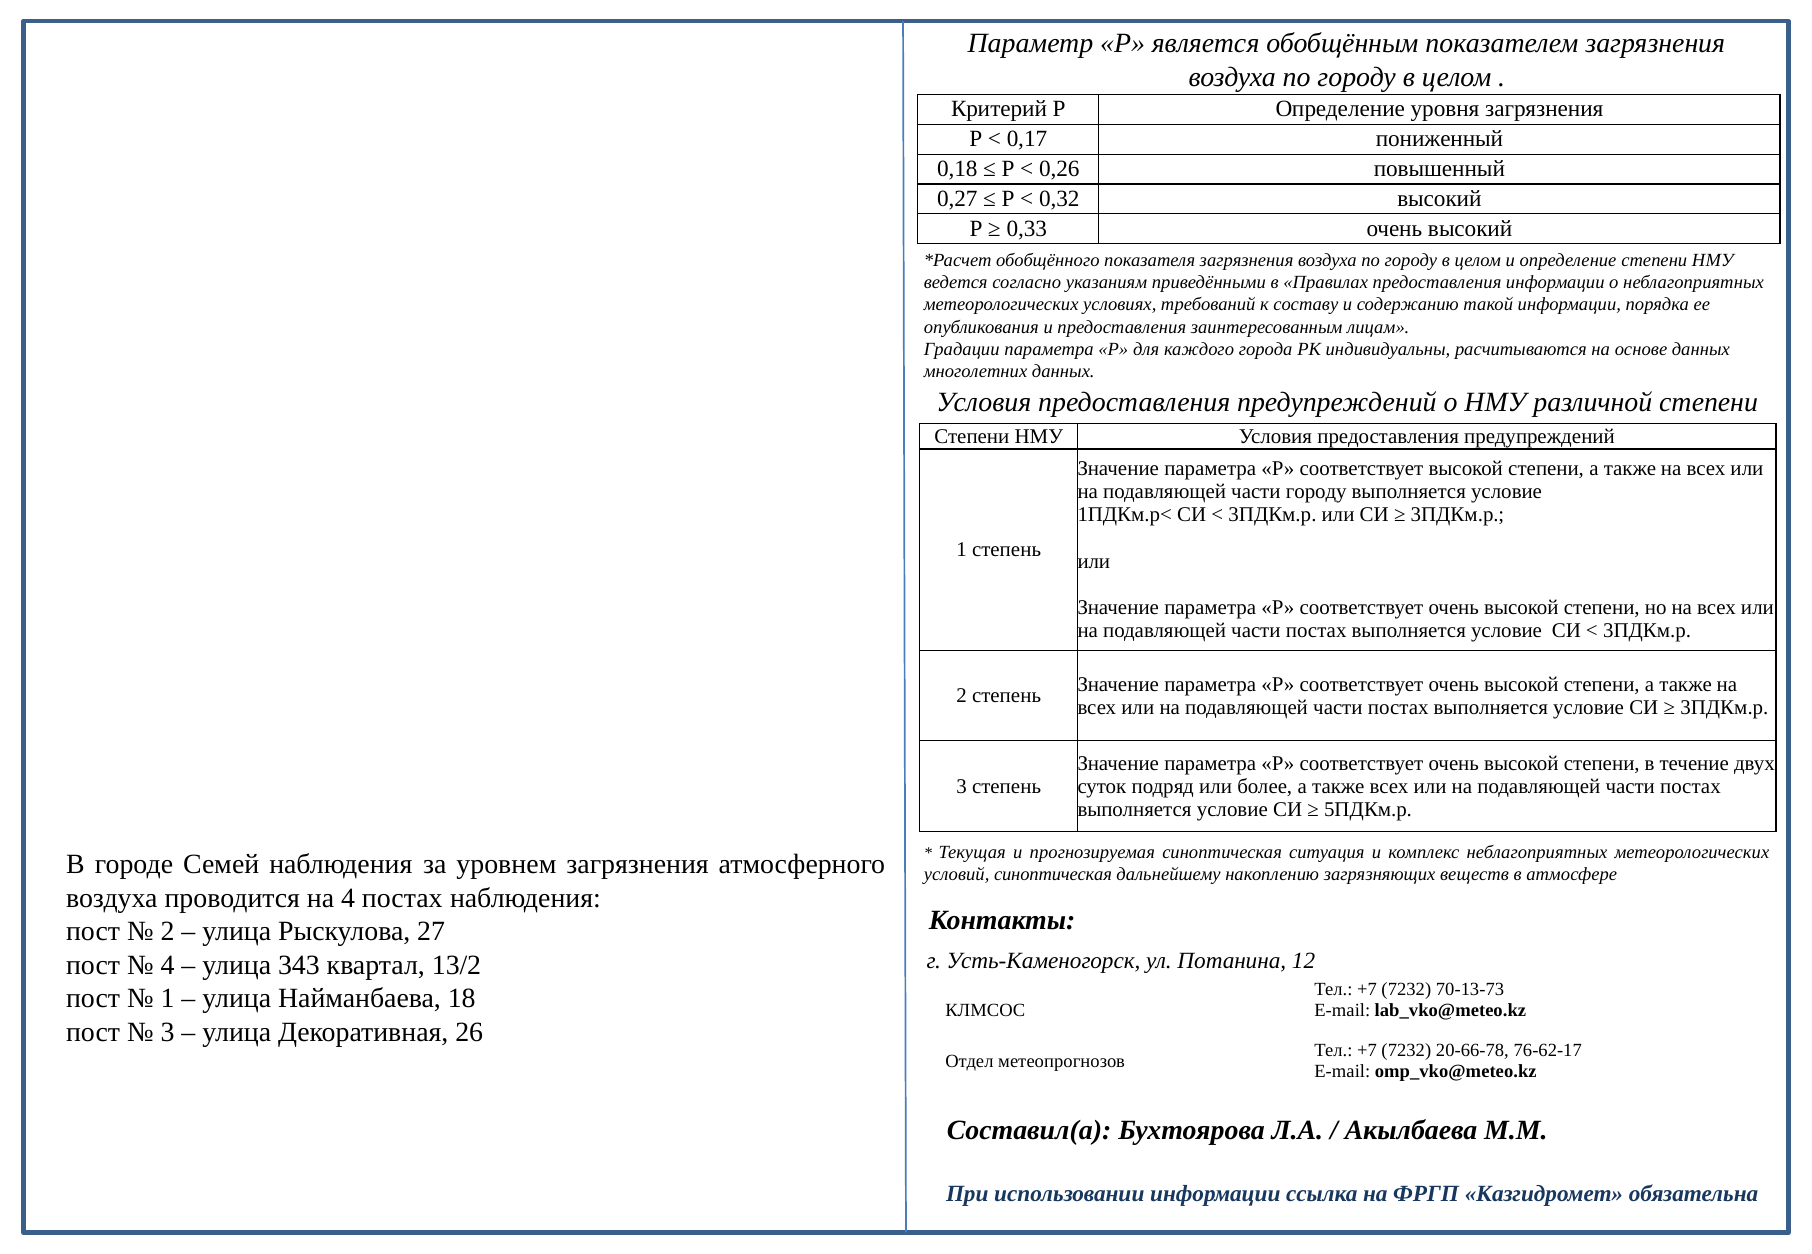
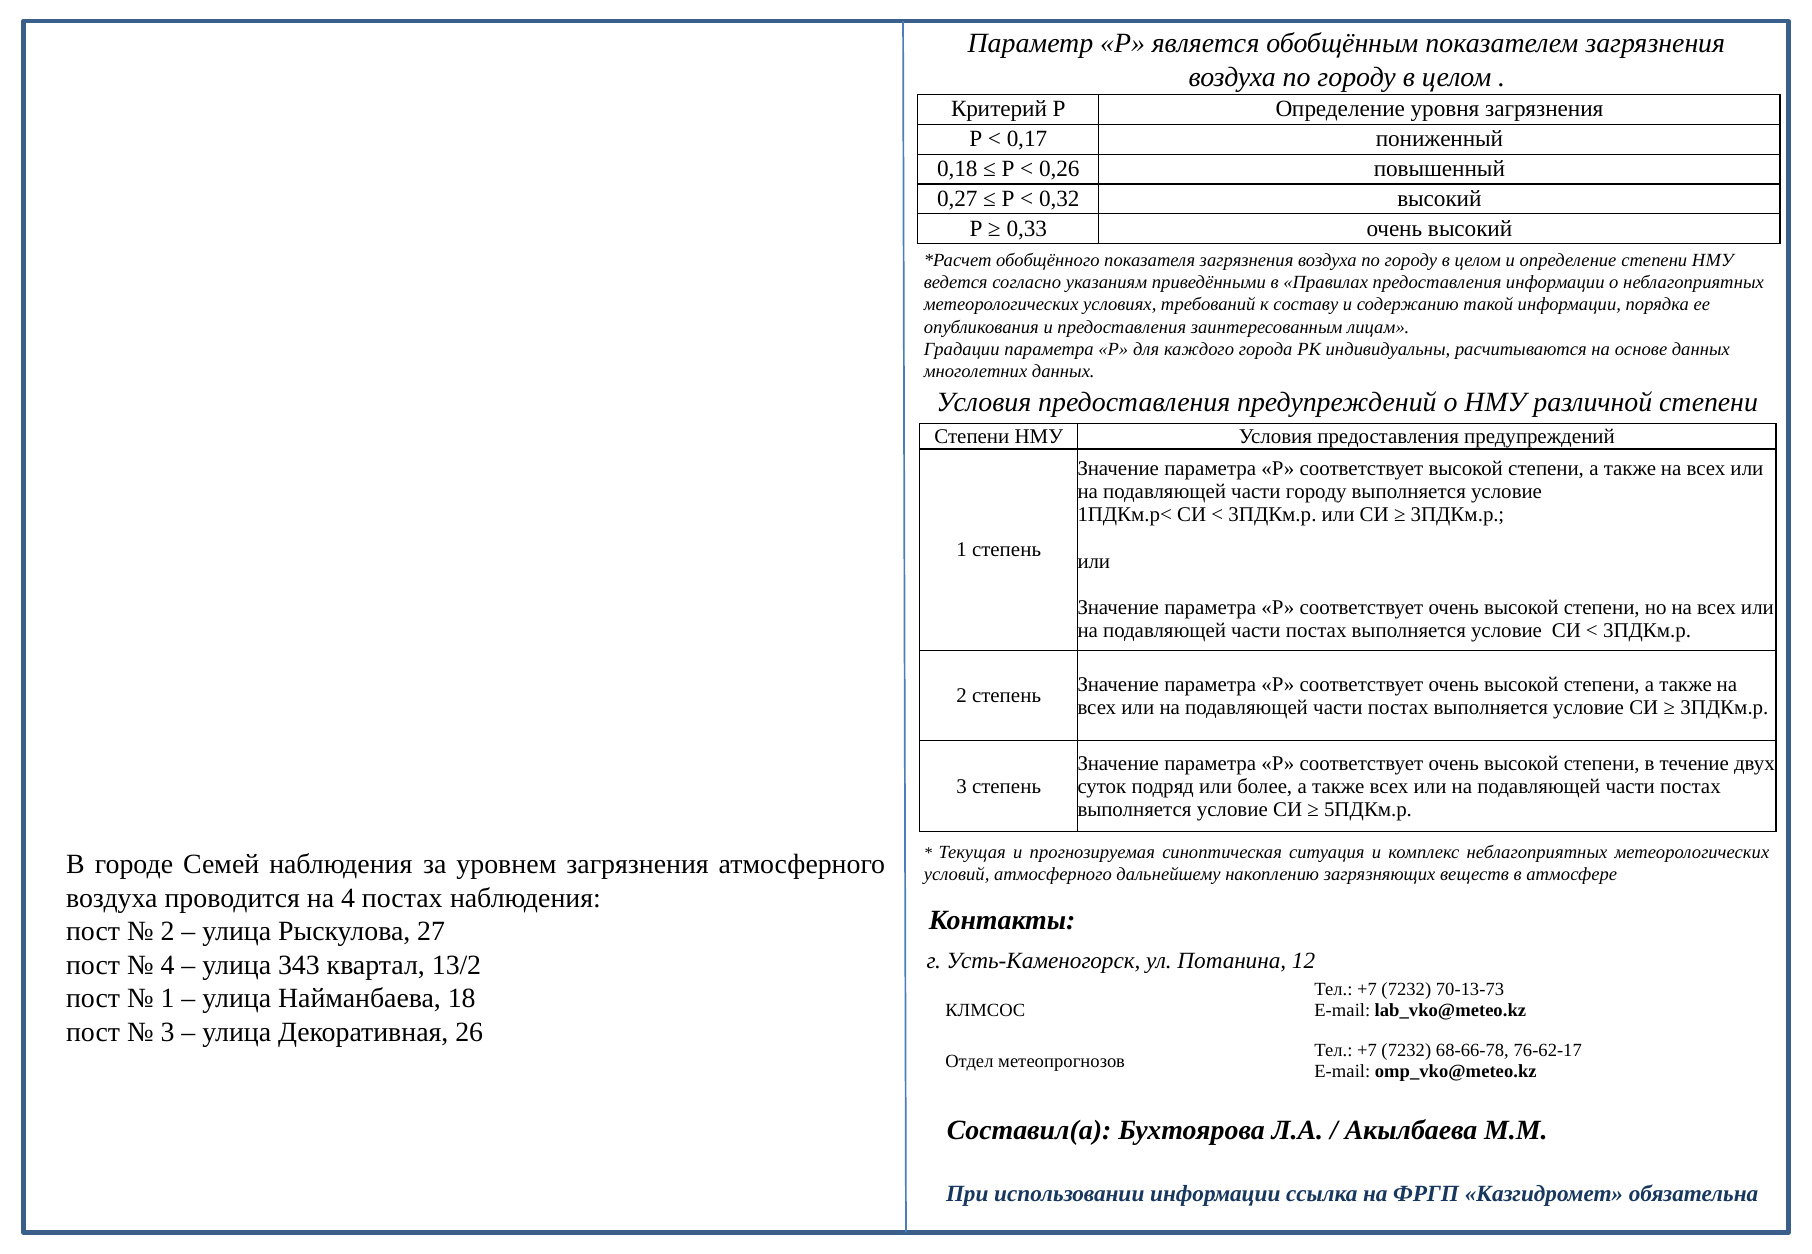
условий синоптическая: синоптическая -> атмосферного
20-66-78: 20-66-78 -> 68-66-78
